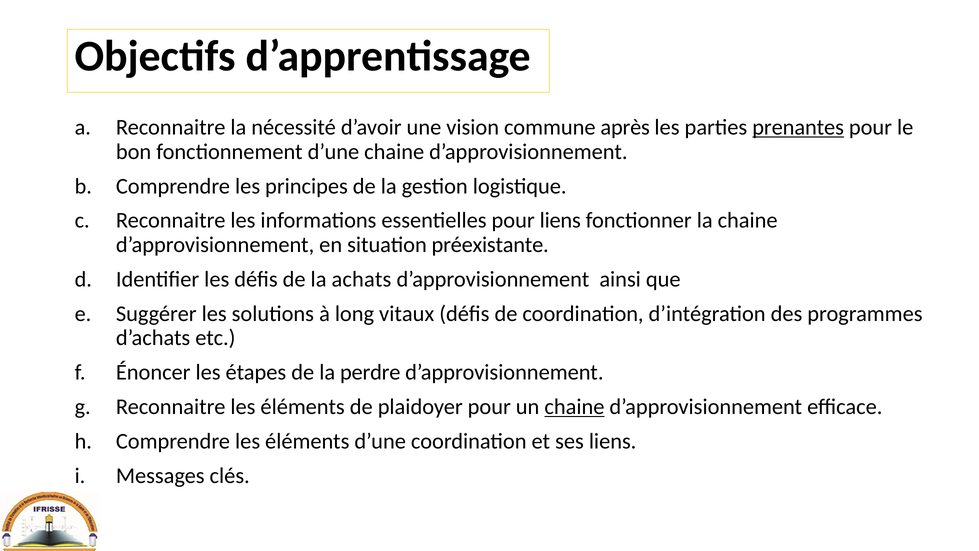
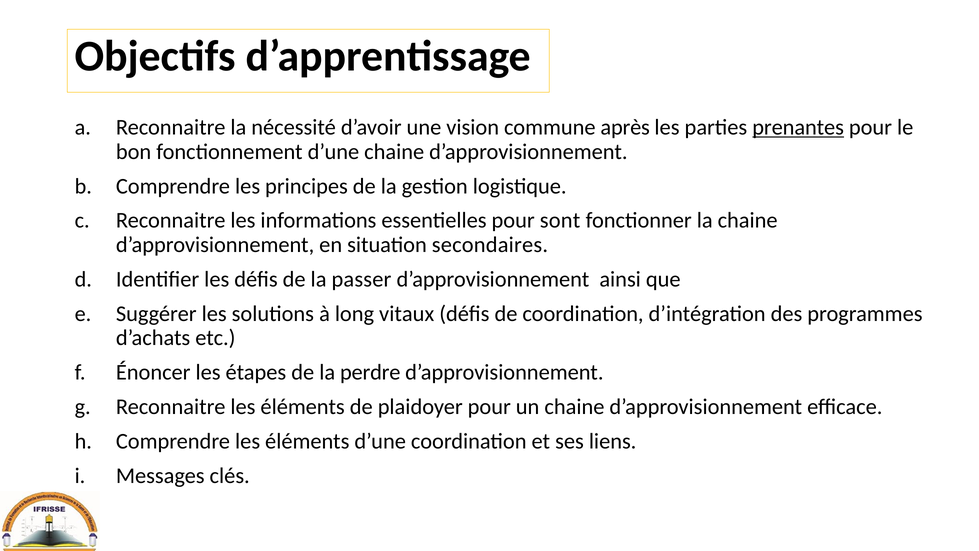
pour liens: liens -> sont
préexistante: préexistante -> secondaires
achats: achats -> passer
chaine at (574, 407) underline: present -> none
